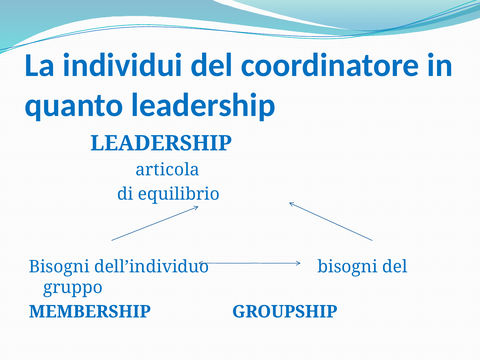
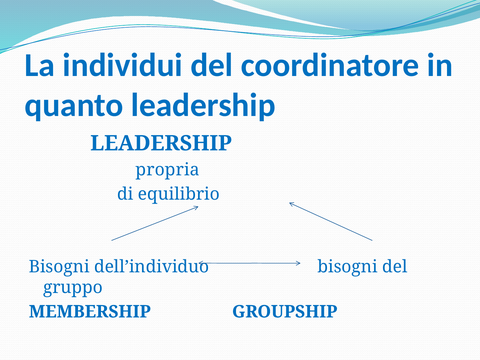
articola: articola -> propria
